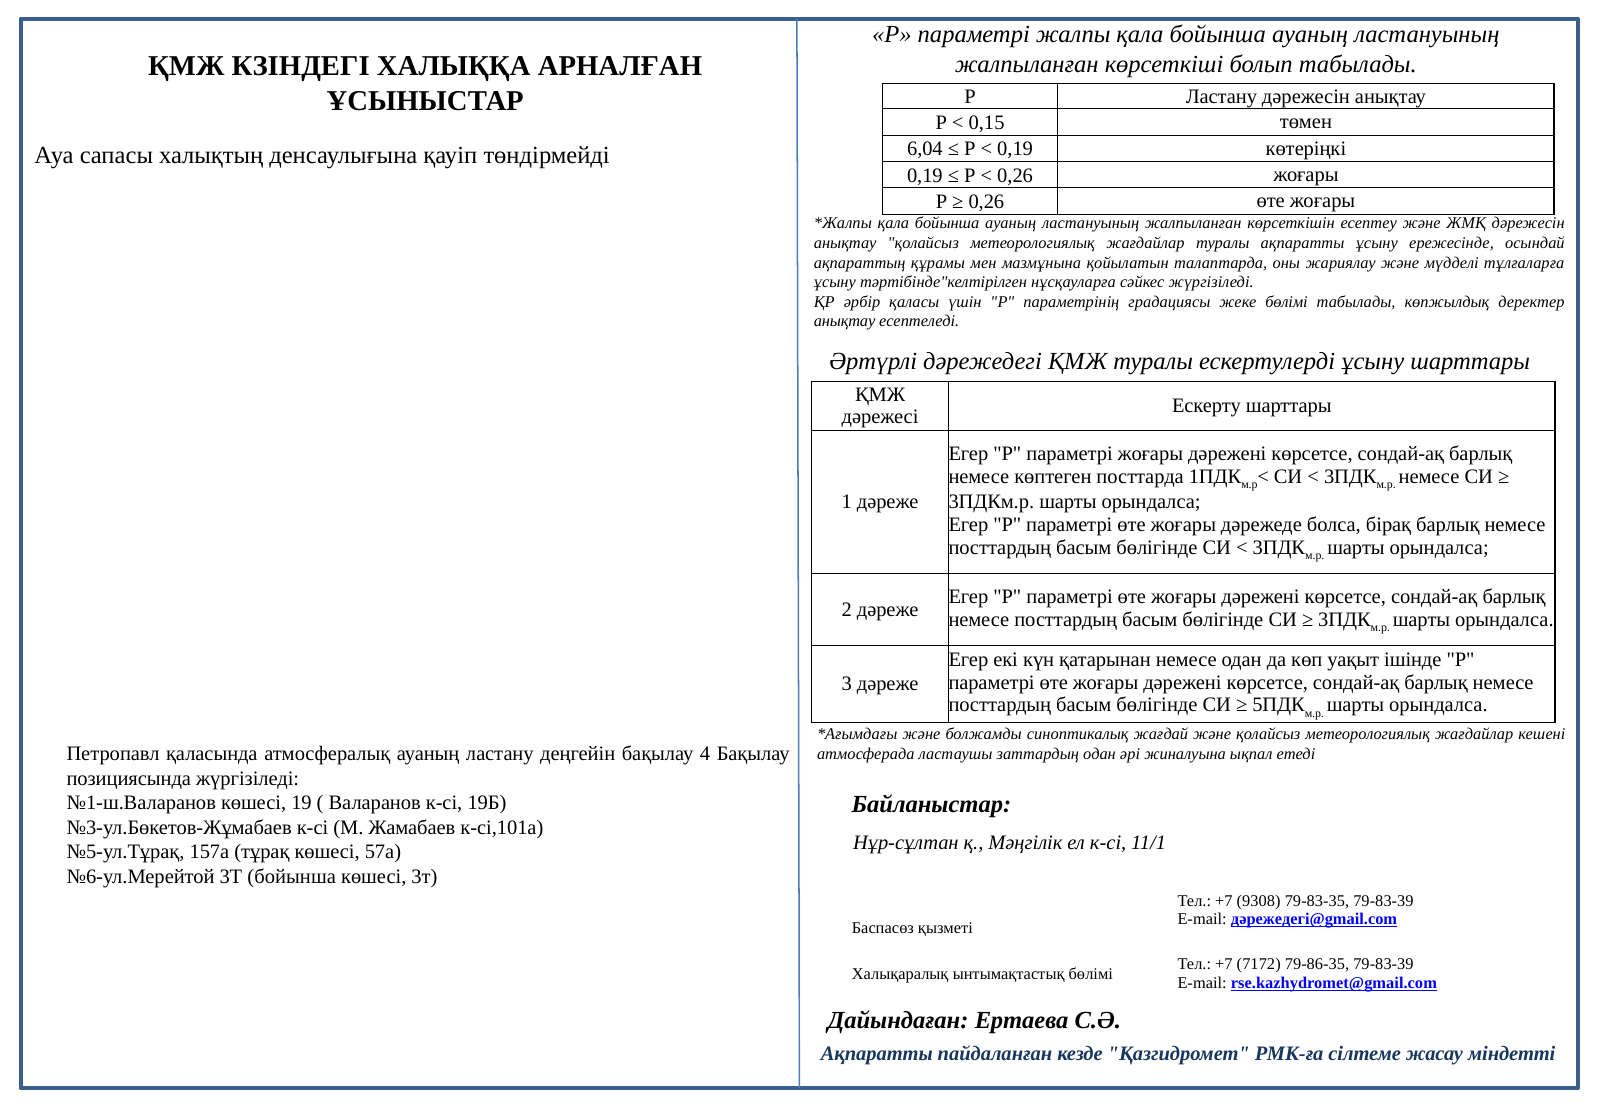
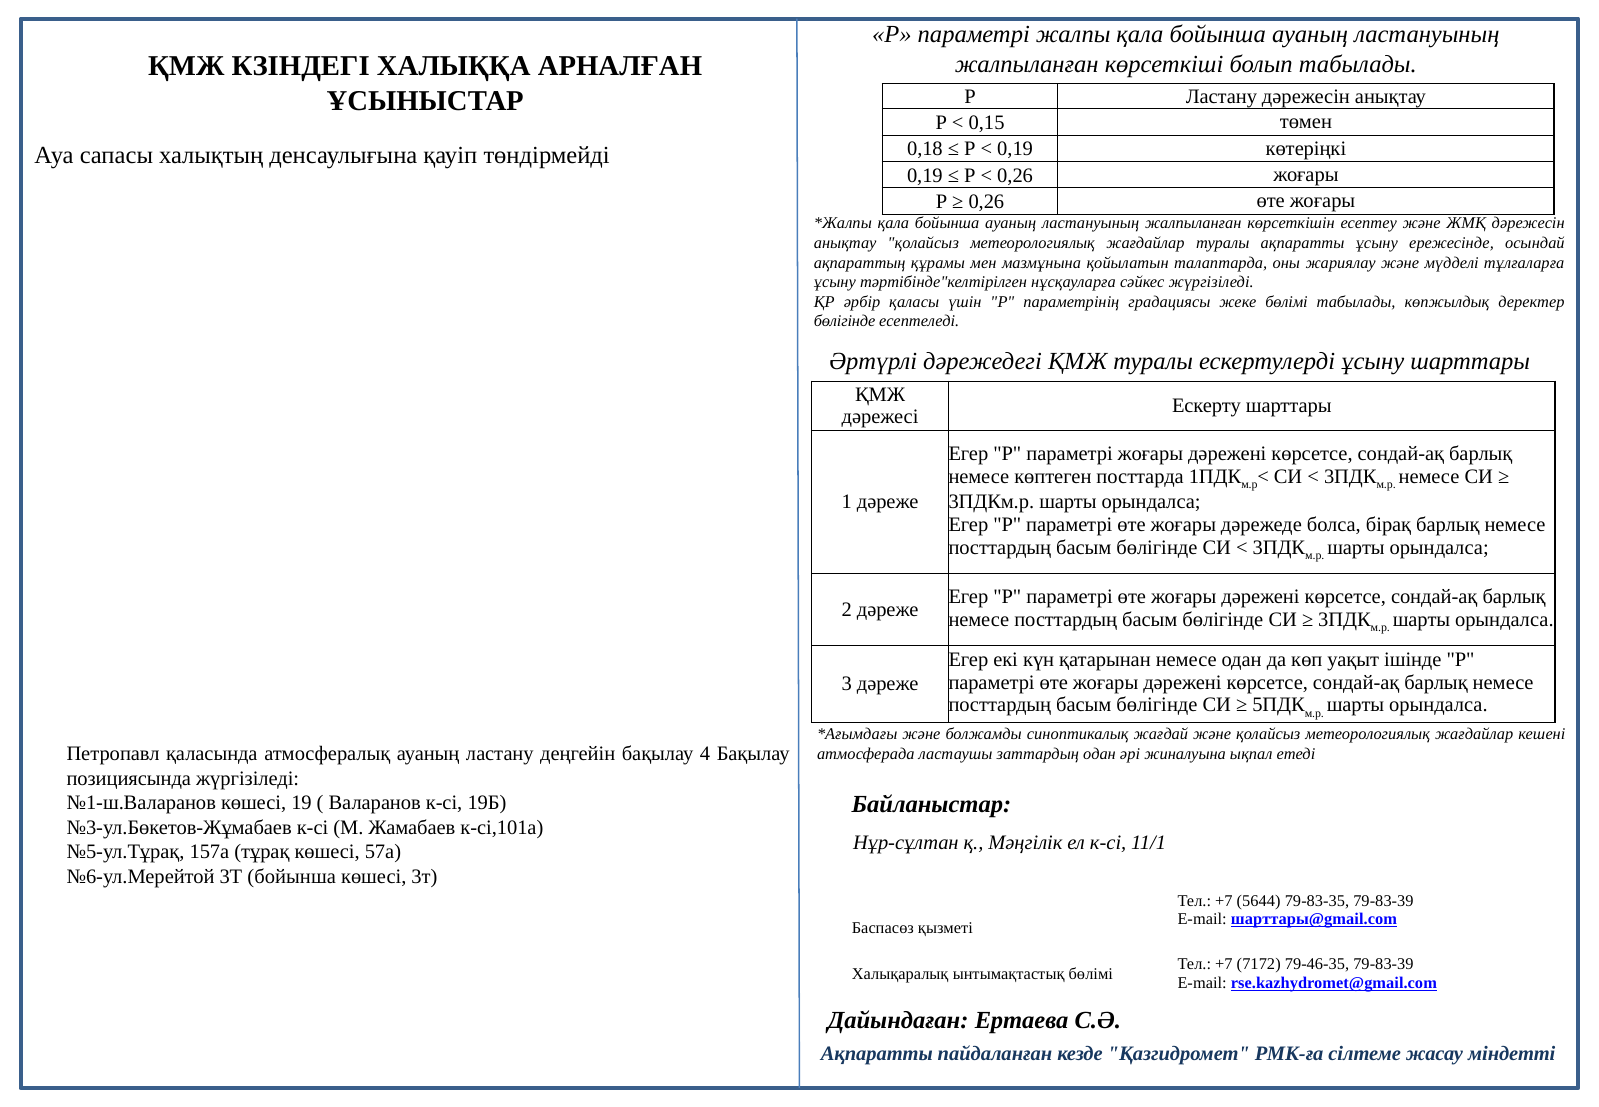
6,04: 6,04 -> 0,18
анықтау at (845, 322): анықтау -> бөлігінде
9308: 9308 -> 5644
дәрежедегі@gmail.com: дәрежедегі@gmail.com -> шарттары@gmail.com
79-86-35: 79-86-35 -> 79-46-35
